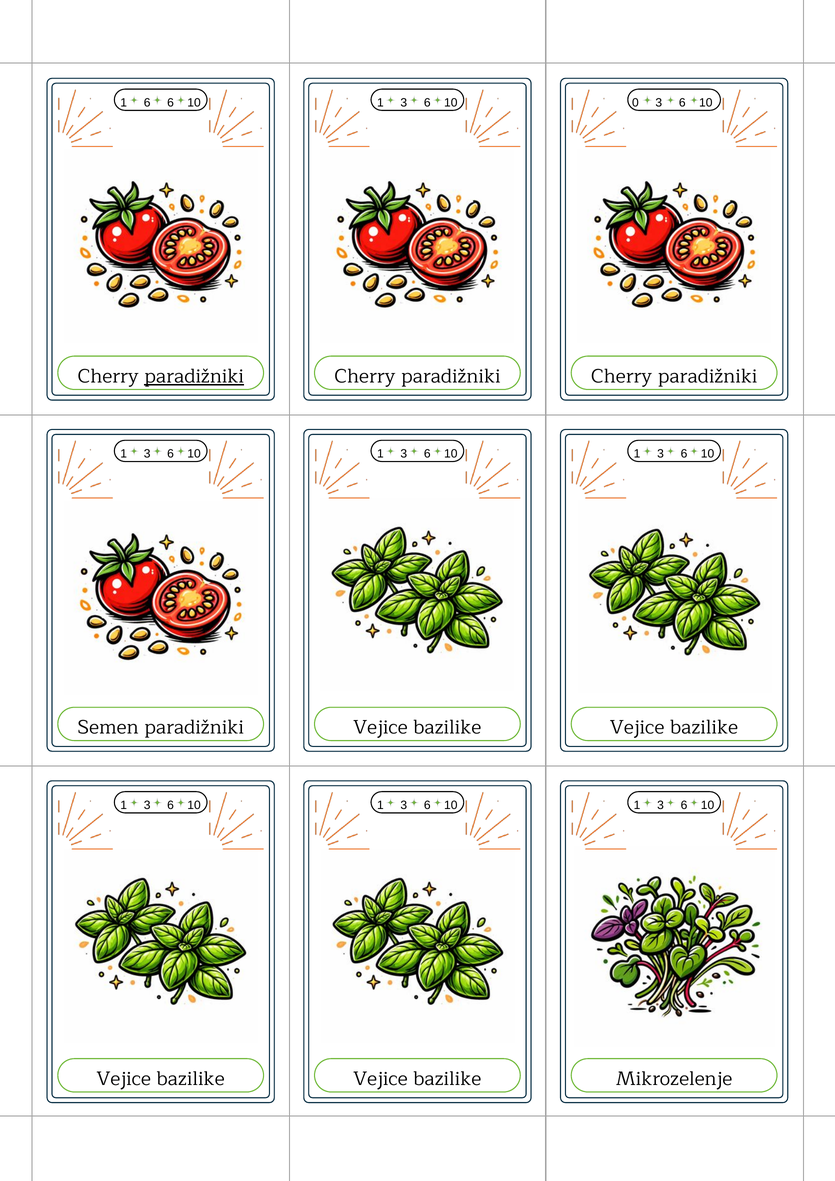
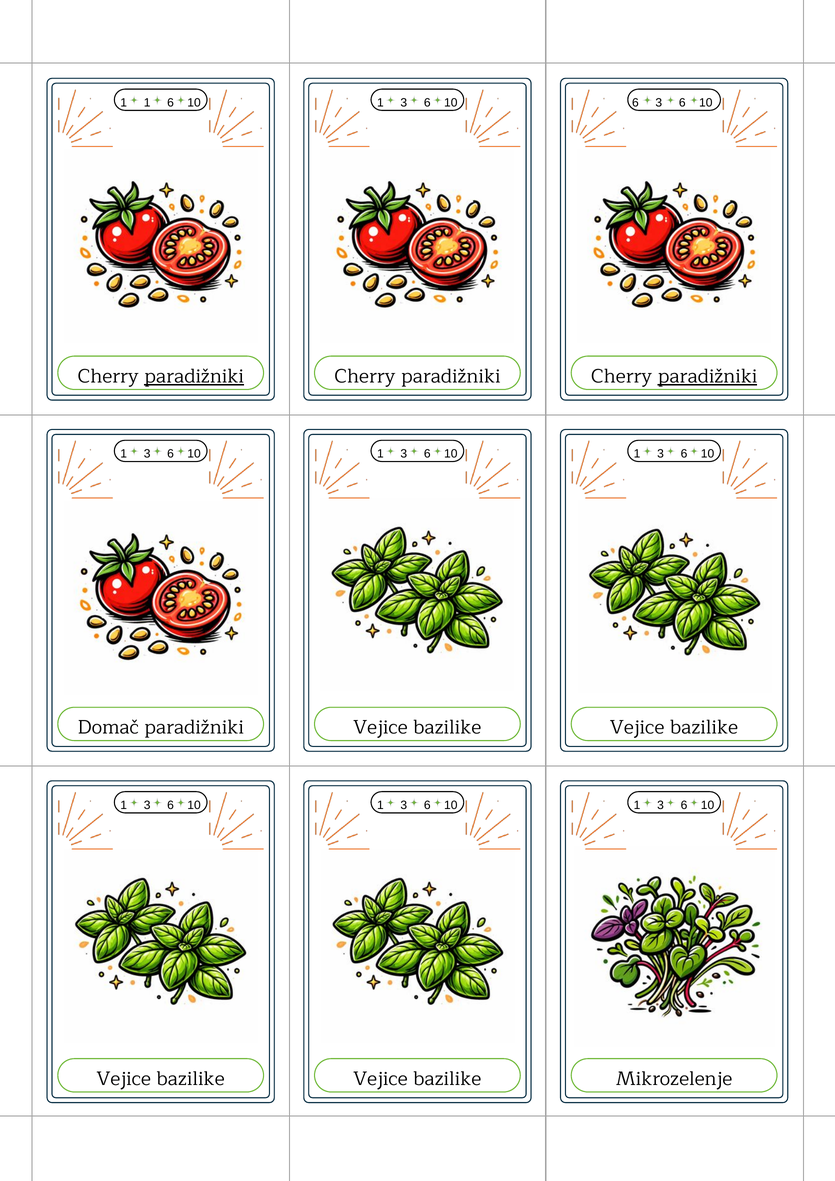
1 6: 6 -> 1
10 0: 0 -> 6
paradižniki at (707, 376) underline: none -> present
Semen: Semen -> Domač
